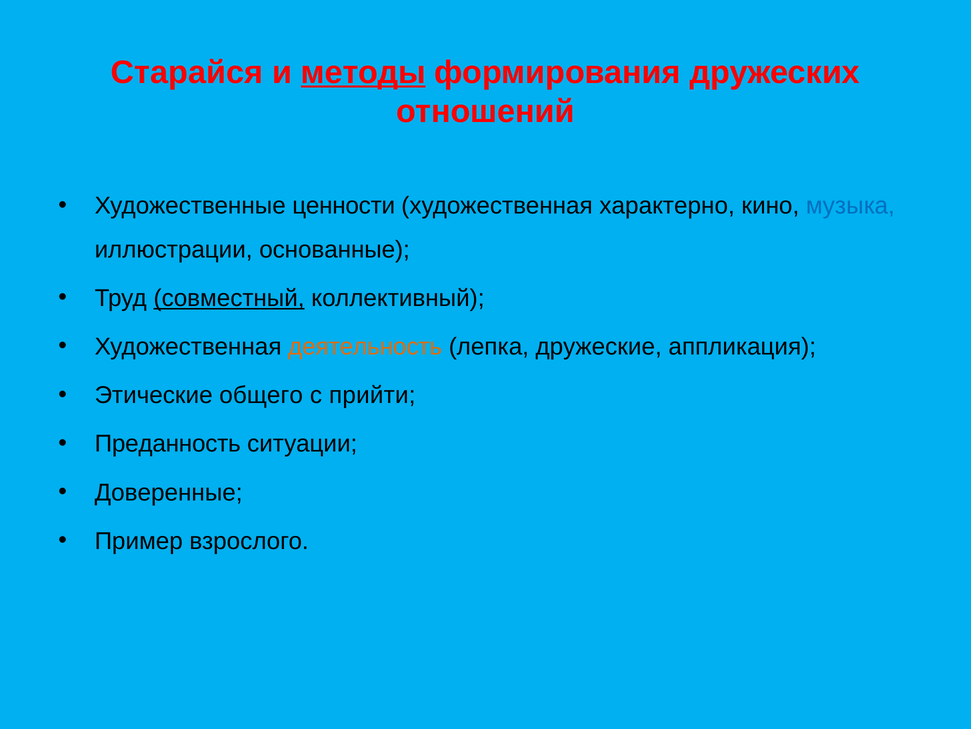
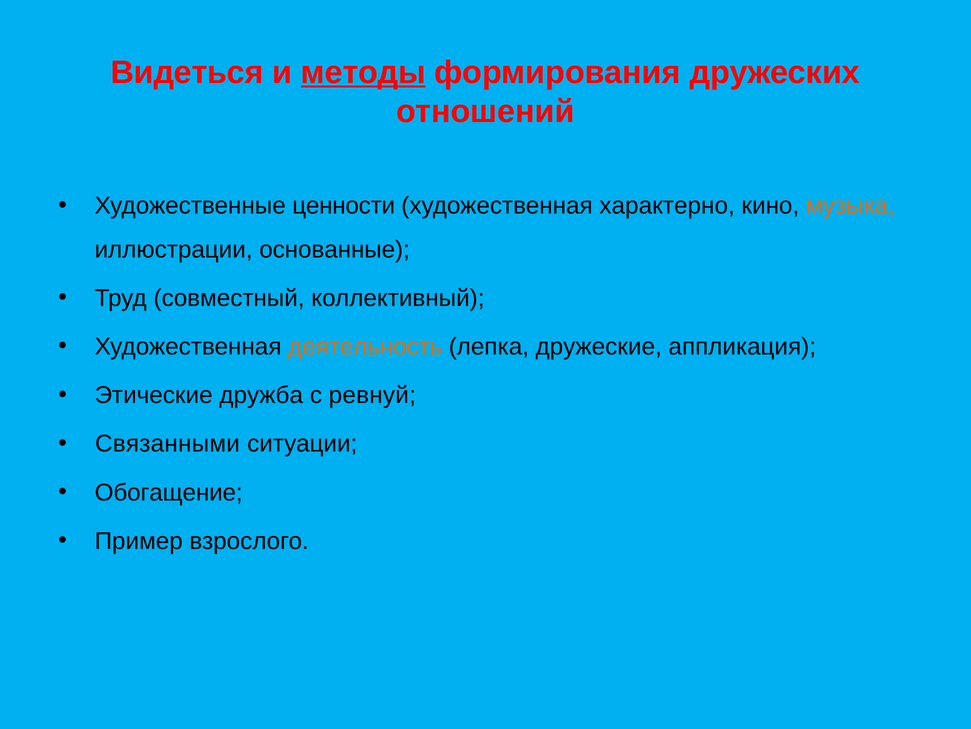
Старайся: Старайся -> Видеться
музыка colour: blue -> orange
совместный underline: present -> none
общего: общего -> дружба
прийти: прийти -> ревнуй
Преданность: Преданность -> Связанными
Доверенные: Доверенные -> Обогащение
